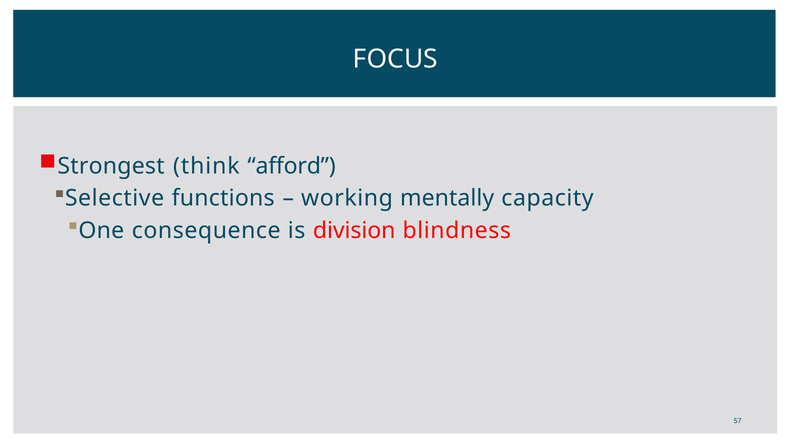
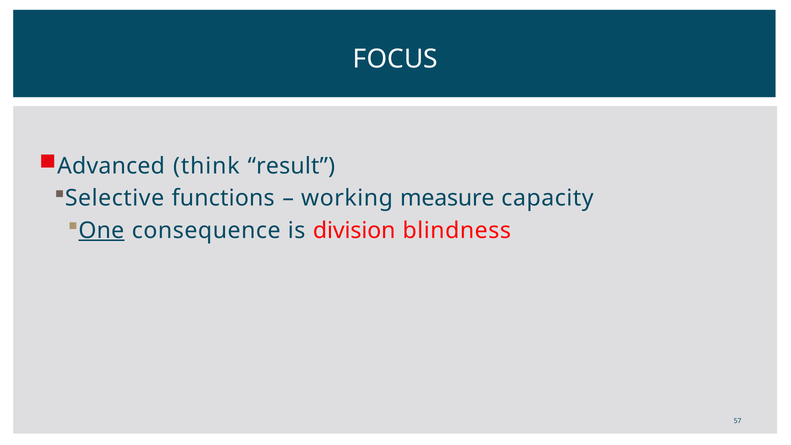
Strongest: Strongest -> Advanced
afford: afford -> result
mentally: mentally -> measure
One underline: none -> present
